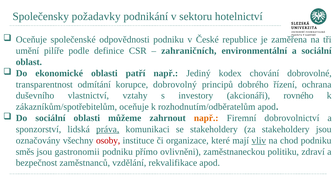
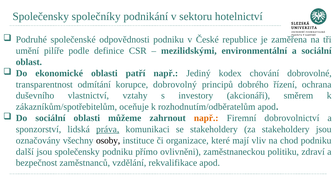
požadavky: požadavky -> společníky
Oceňuje at (31, 40): Oceňuje -> Podruhé
zahraničních: zahraničních -> mezilidskými
rovného: rovného -> směrem
osoby colour: red -> black
vliv underline: present -> none
směs: směs -> další
jsou gastronomii: gastronomii -> společensky
